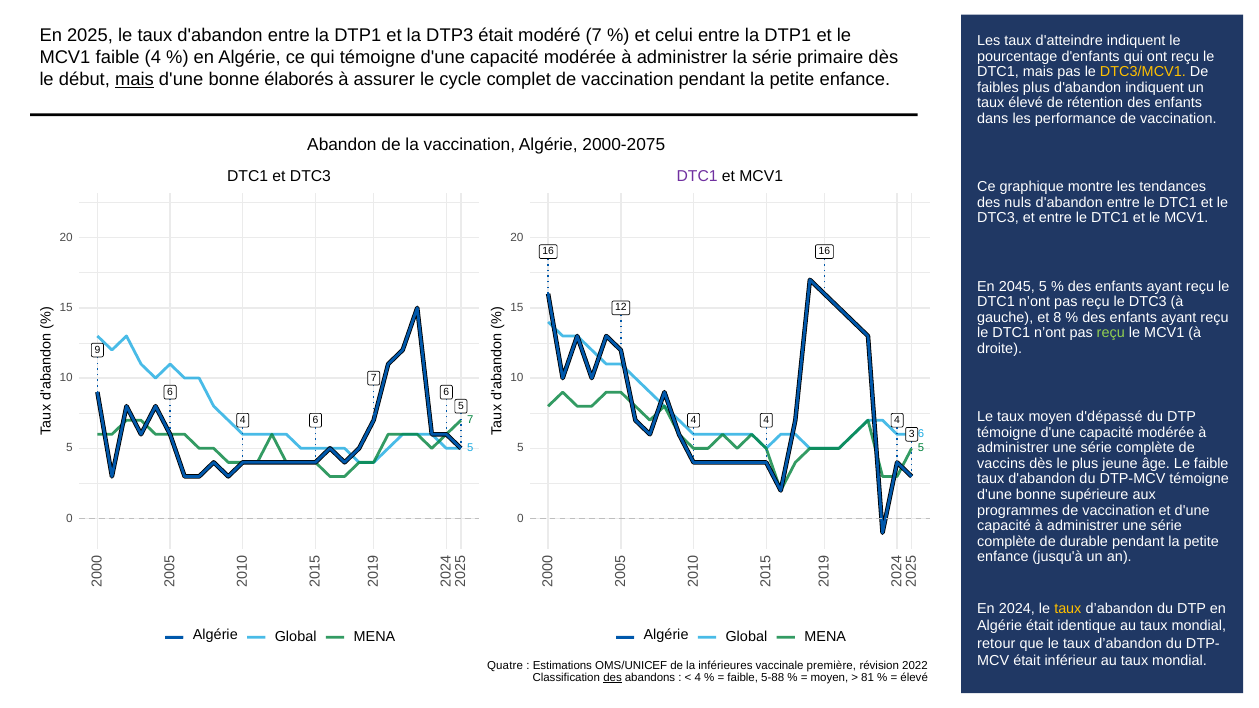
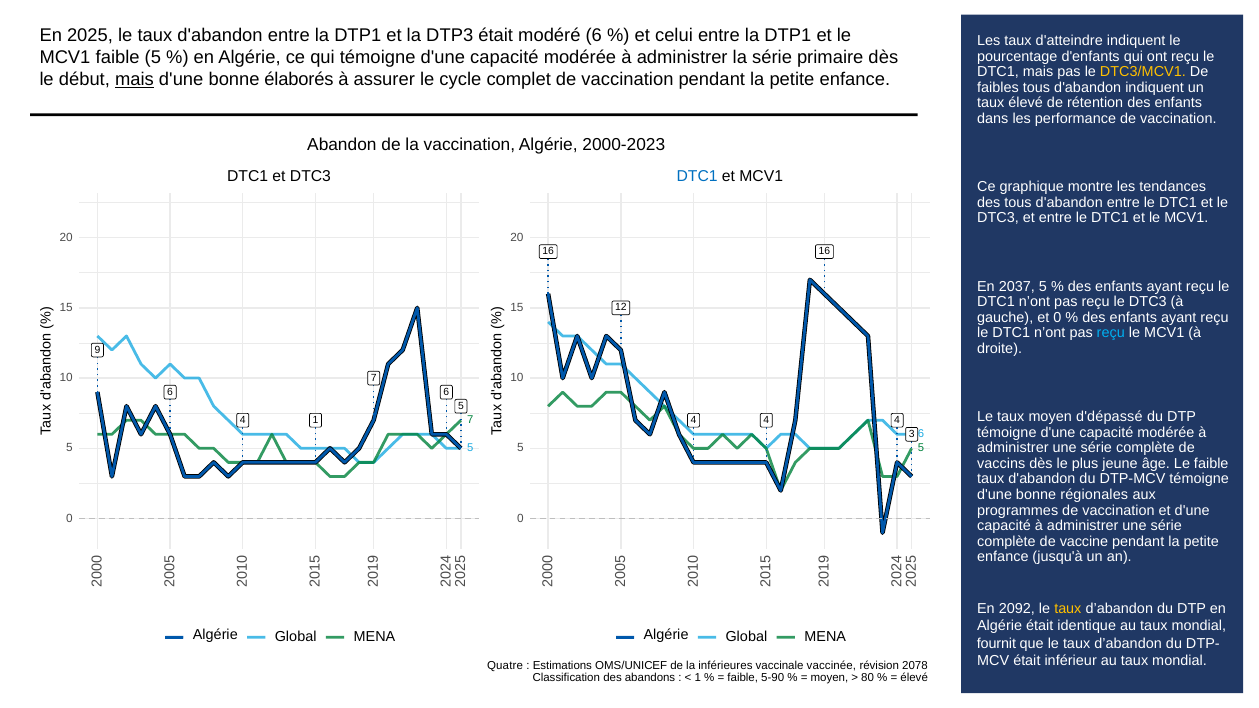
modéré 7: 7 -> 6
faible 4: 4 -> 5
faibles plus: plus -> tous
2000-2075: 2000-2075 -> 2000-2023
DTC1 at (697, 177) colour: purple -> blue
des nuls: nuls -> tous
2045: 2045 -> 2037
et 8: 8 -> 0
reçu at (1111, 333) colour: light green -> light blue
4 6: 6 -> 1
supérieure: supérieure -> régionales
durable: durable -> vaccine
2024: 2024 -> 2092
retour: retour -> fournit
première: première -> vaccinée
2022: 2022 -> 2078
des at (613, 678) underline: present -> none
4 at (698, 678): 4 -> 1
5-88: 5-88 -> 5-90
81: 81 -> 80
